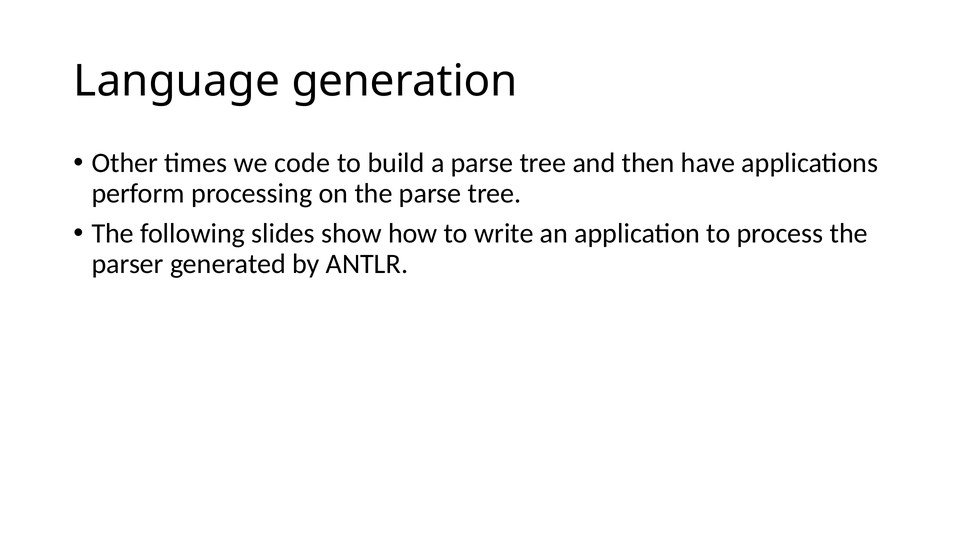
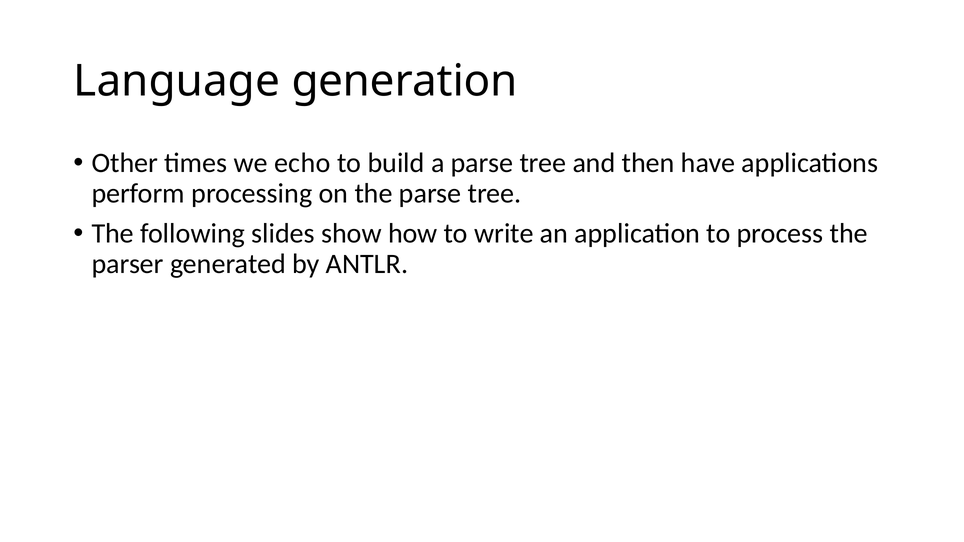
code: code -> echo
